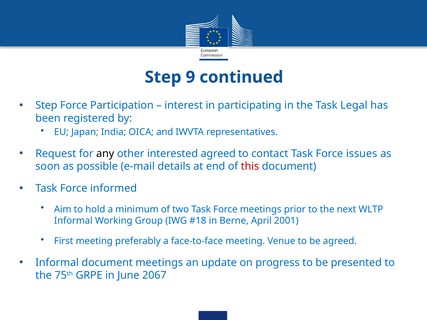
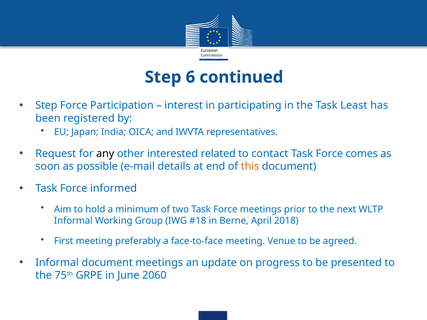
9: 9 -> 6
Legal: Legal -> Least
interested agreed: agreed -> related
issues: issues -> comes
this colour: red -> orange
2001: 2001 -> 2018
2067: 2067 -> 2060
